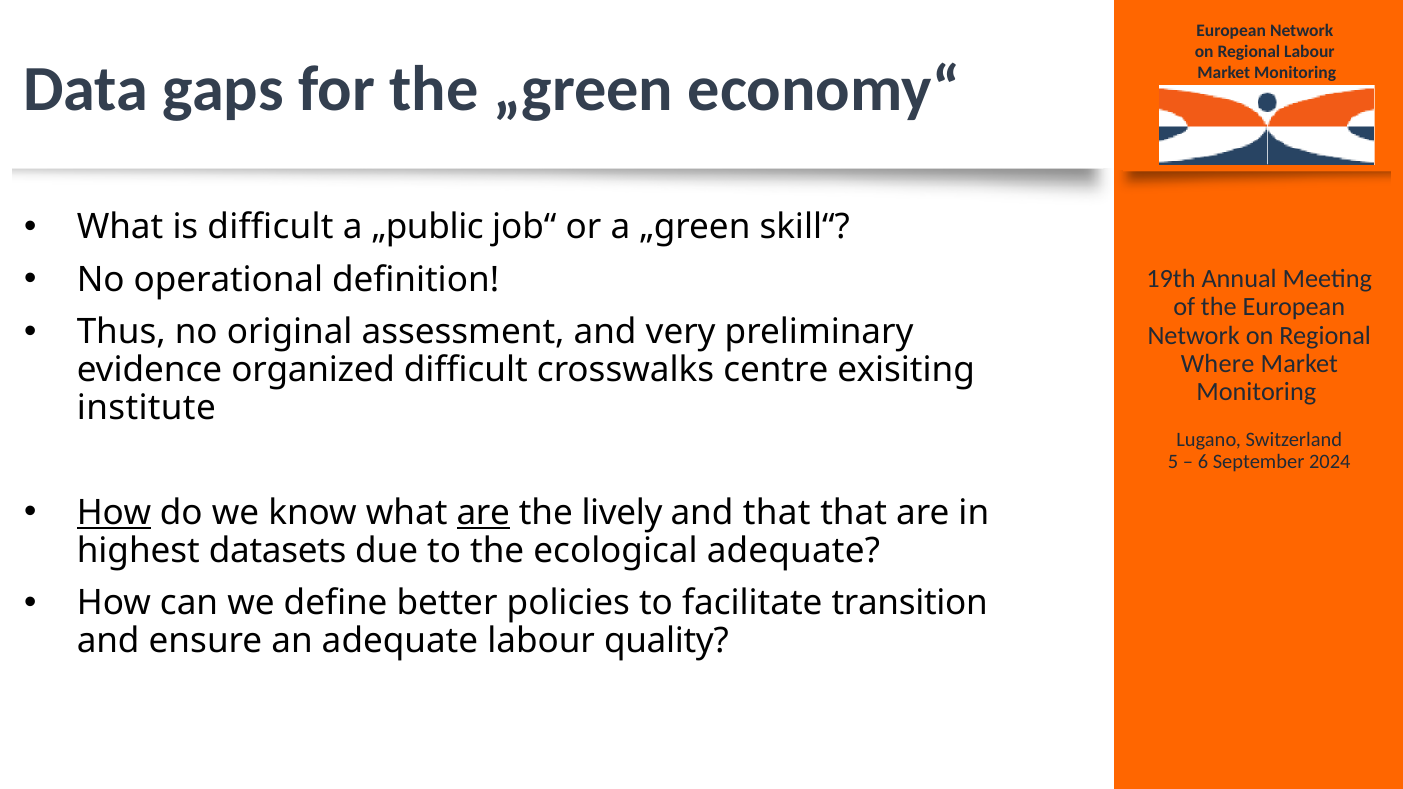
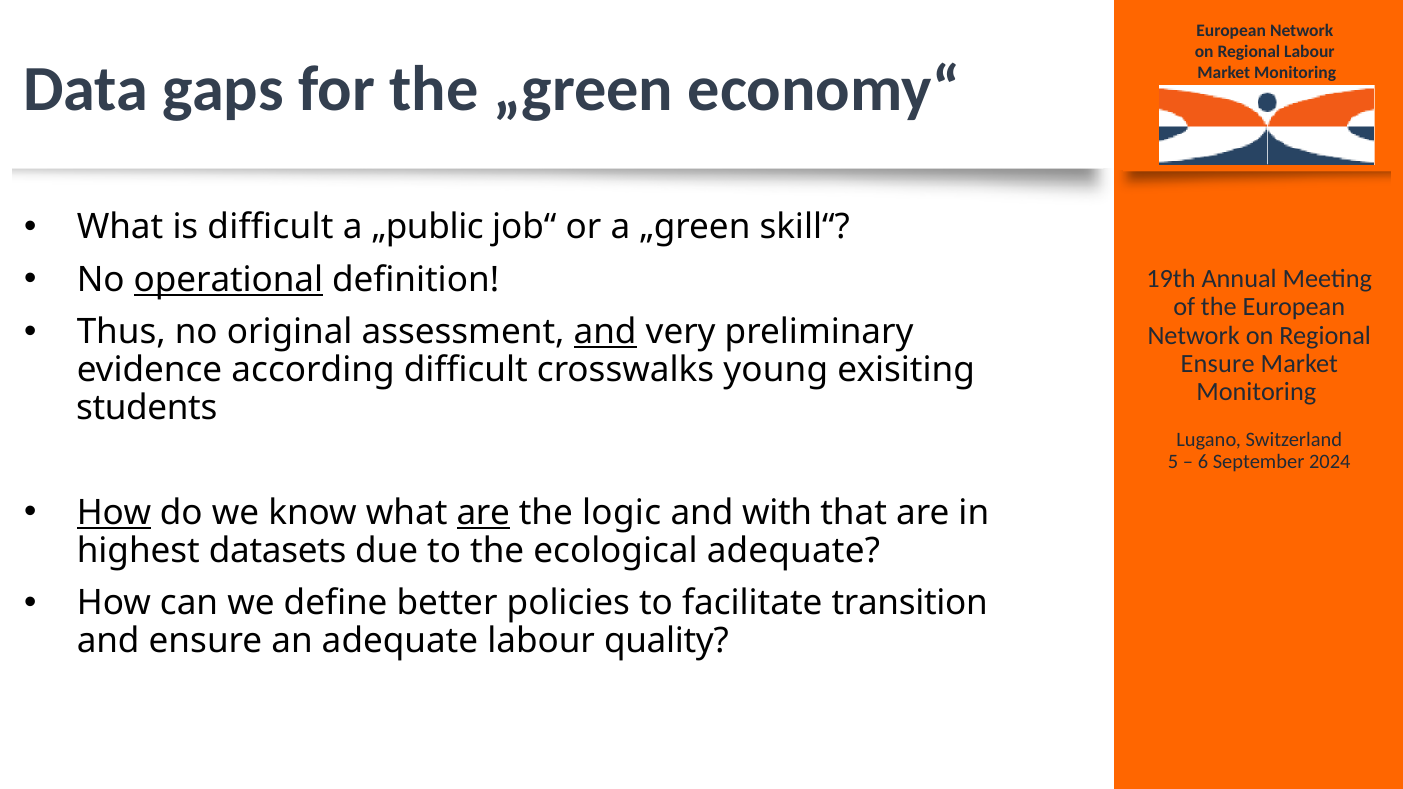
operational underline: none -> present
and at (605, 332) underline: none -> present
Where at (1218, 364): Where -> Ensure
organized: organized -> according
centre: centre -> young
institute: institute -> students
lively: lively -> logic
and that: that -> with
